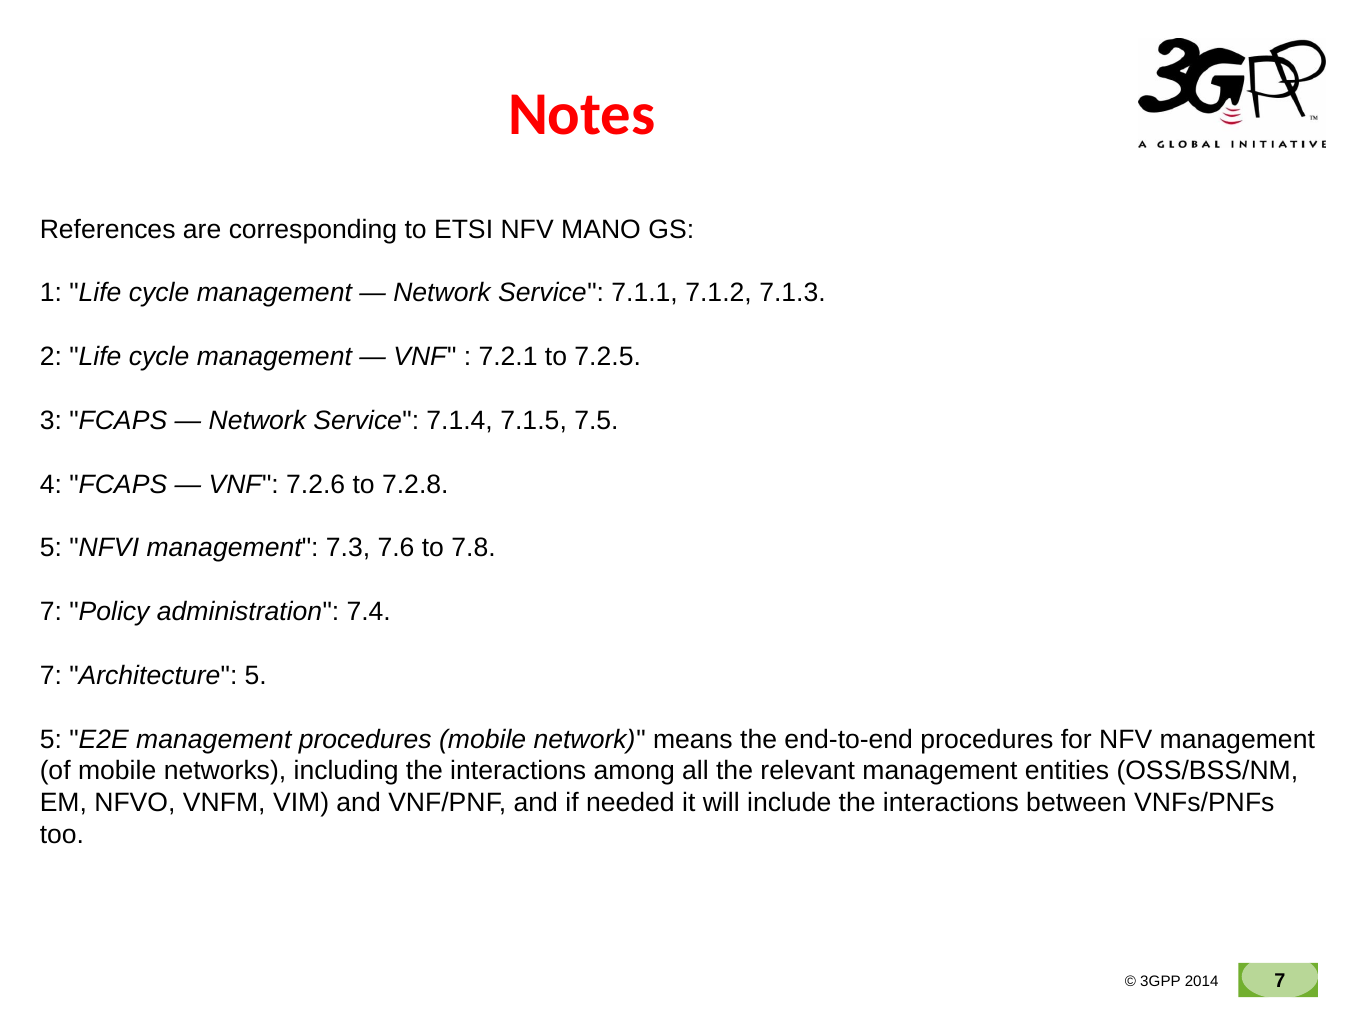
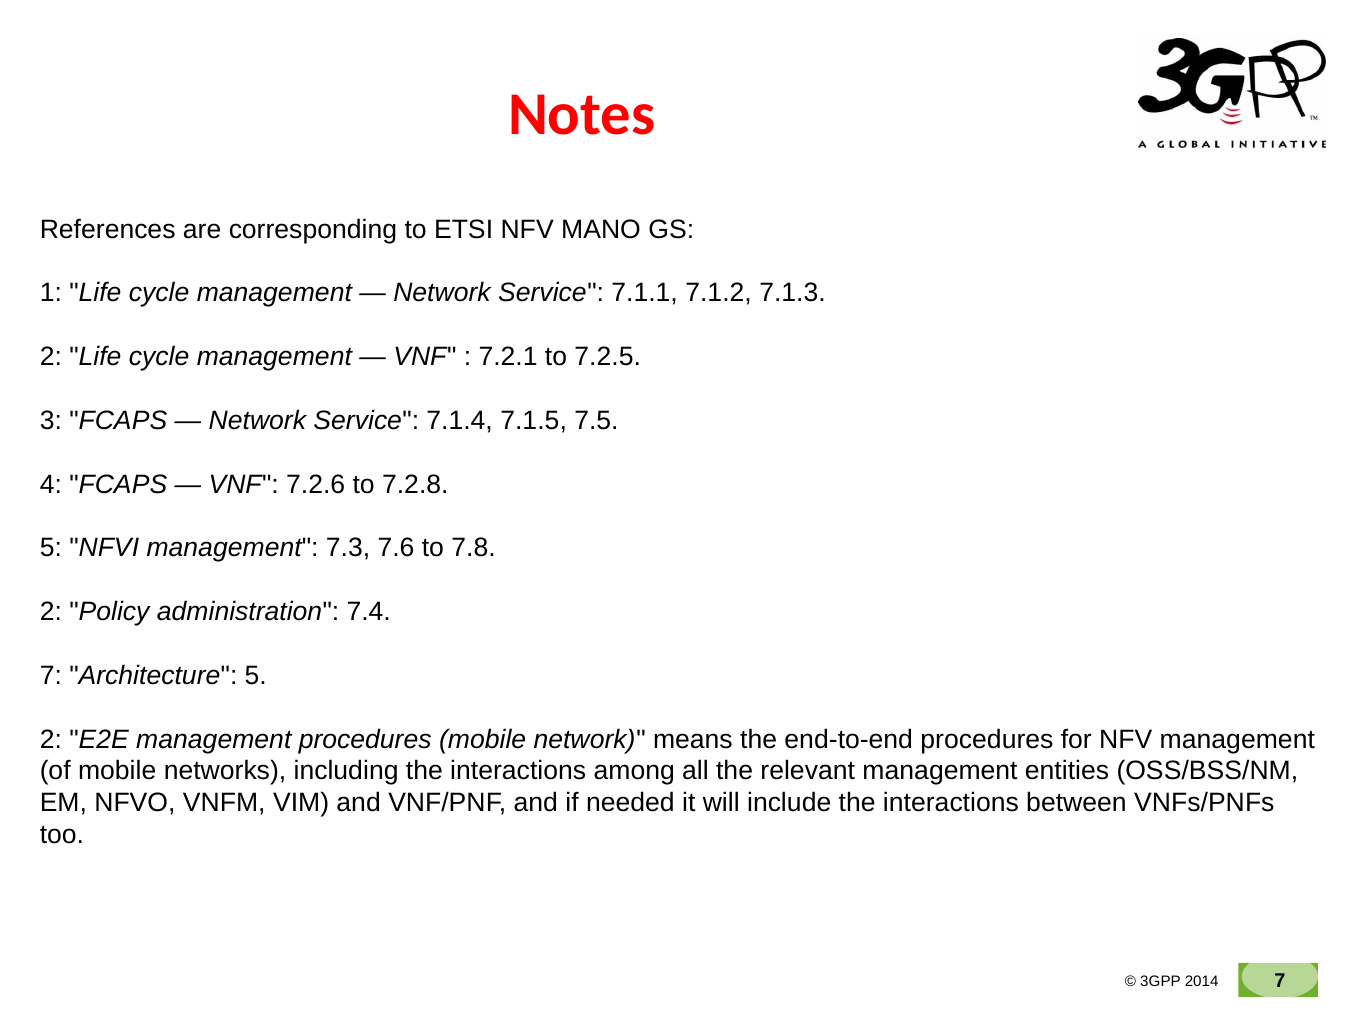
7 at (51, 612): 7 -> 2
5 at (51, 739): 5 -> 2
